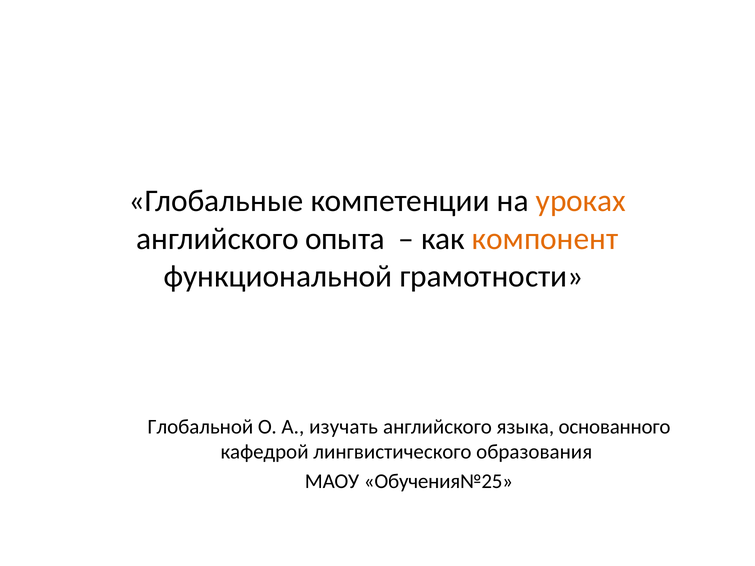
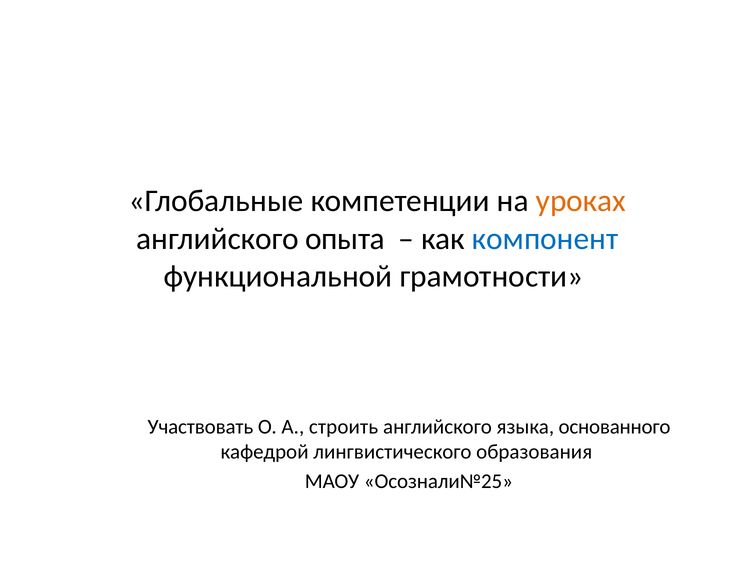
компонент colour: orange -> blue
Глобальной: Глобальной -> Участвовать
изучать: изучать -> строить
Обучения№25: Обучения№25 -> Осознали№25
